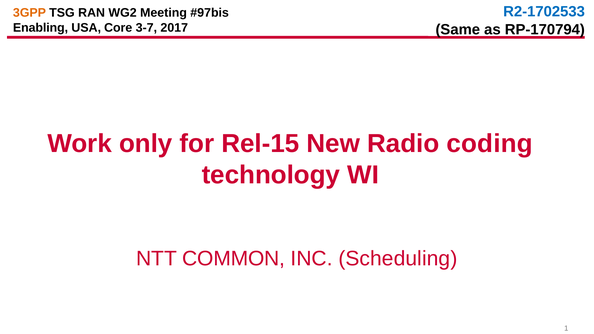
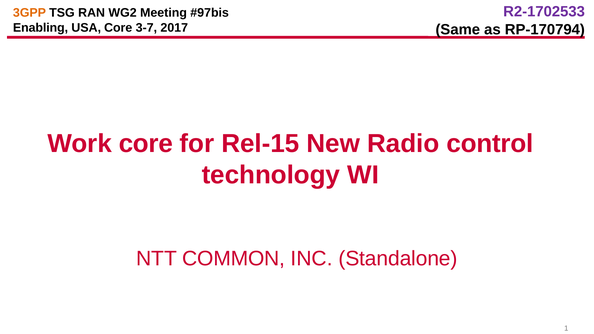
R2-1702533 colour: blue -> purple
Work only: only -> core
coding: coding -> control
Scheduling: Scheduling -> Standalone
